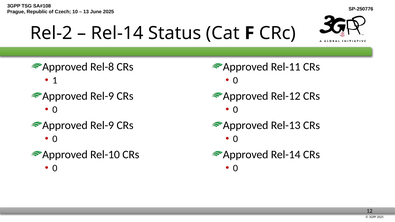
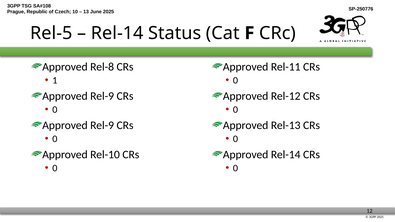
Rel-2: Rel-2 -> Rel-5
